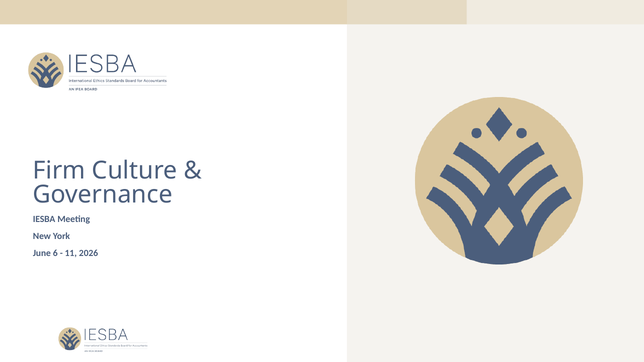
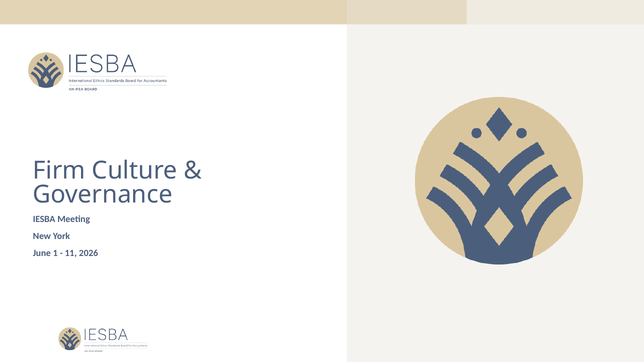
6: 6 -> 1
